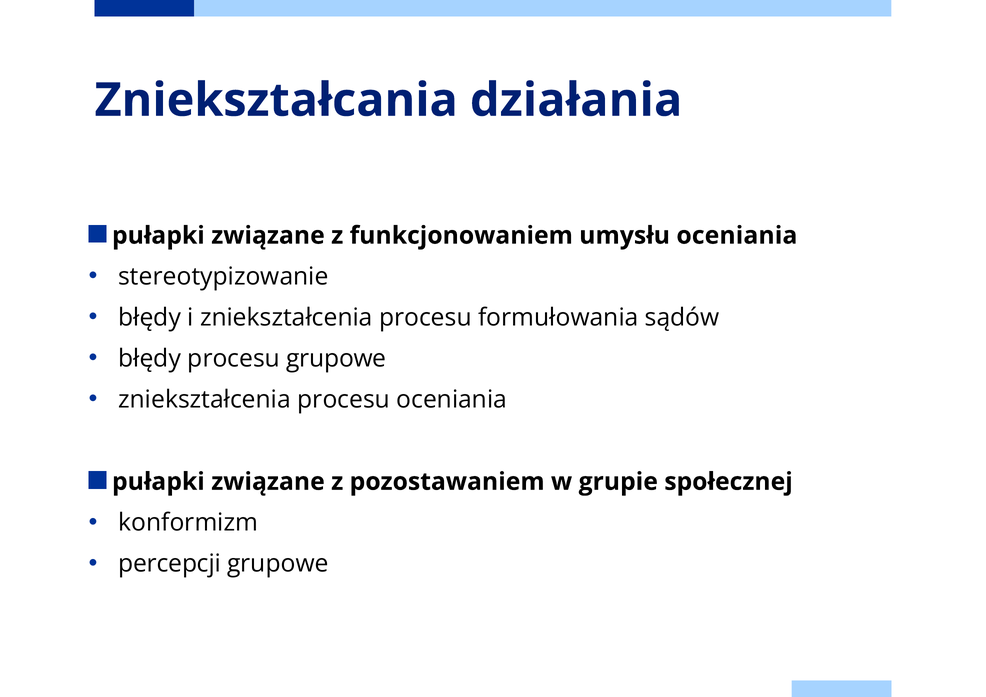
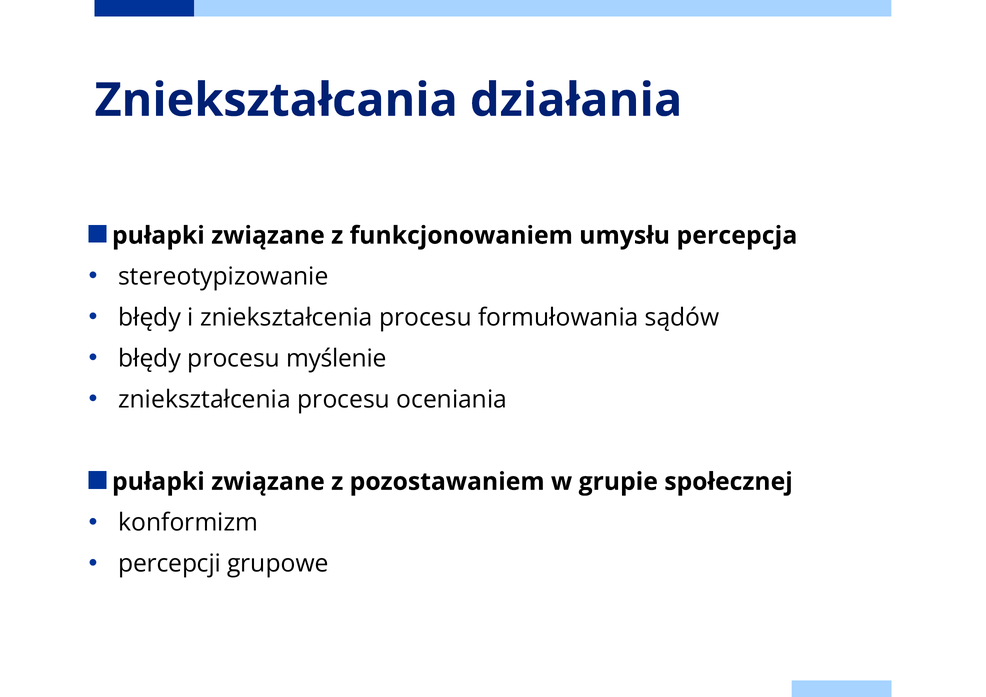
umysłu oceniania: oceniania -> percepcja
procesu grupowe: grupowe -> myślenie
